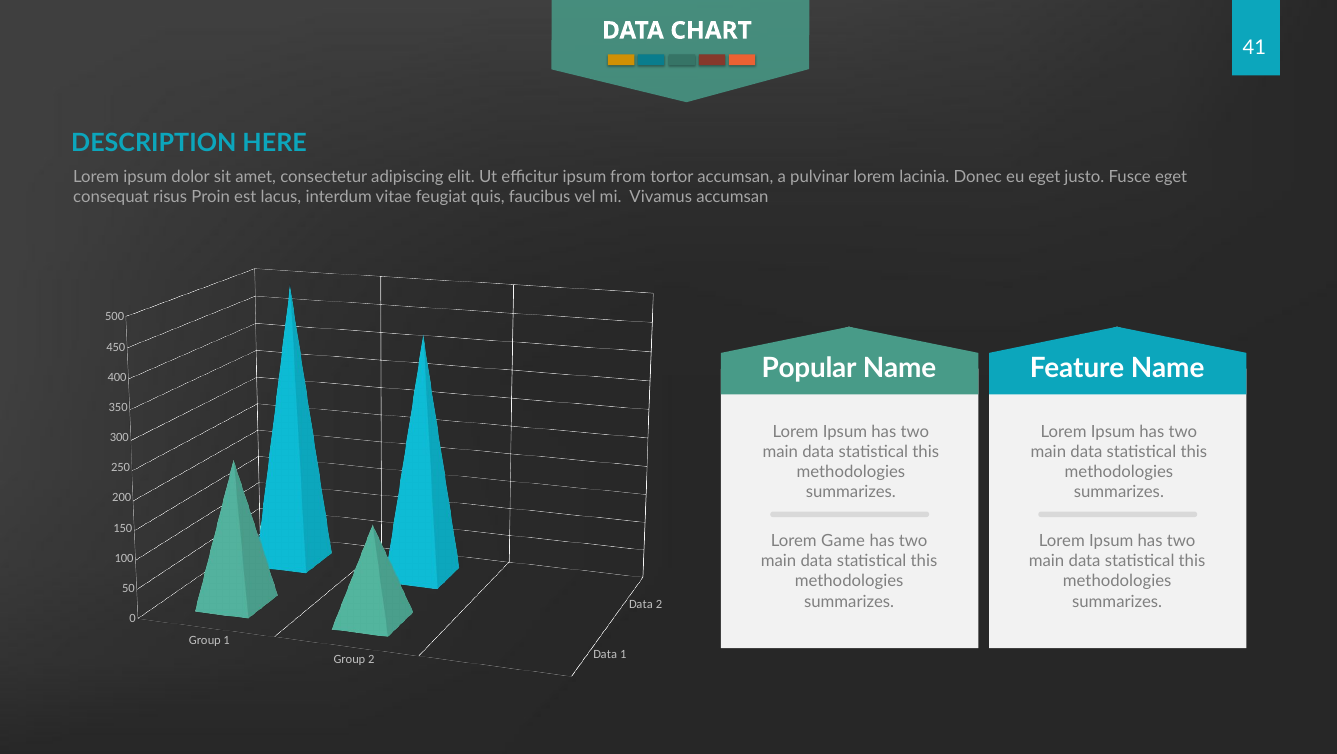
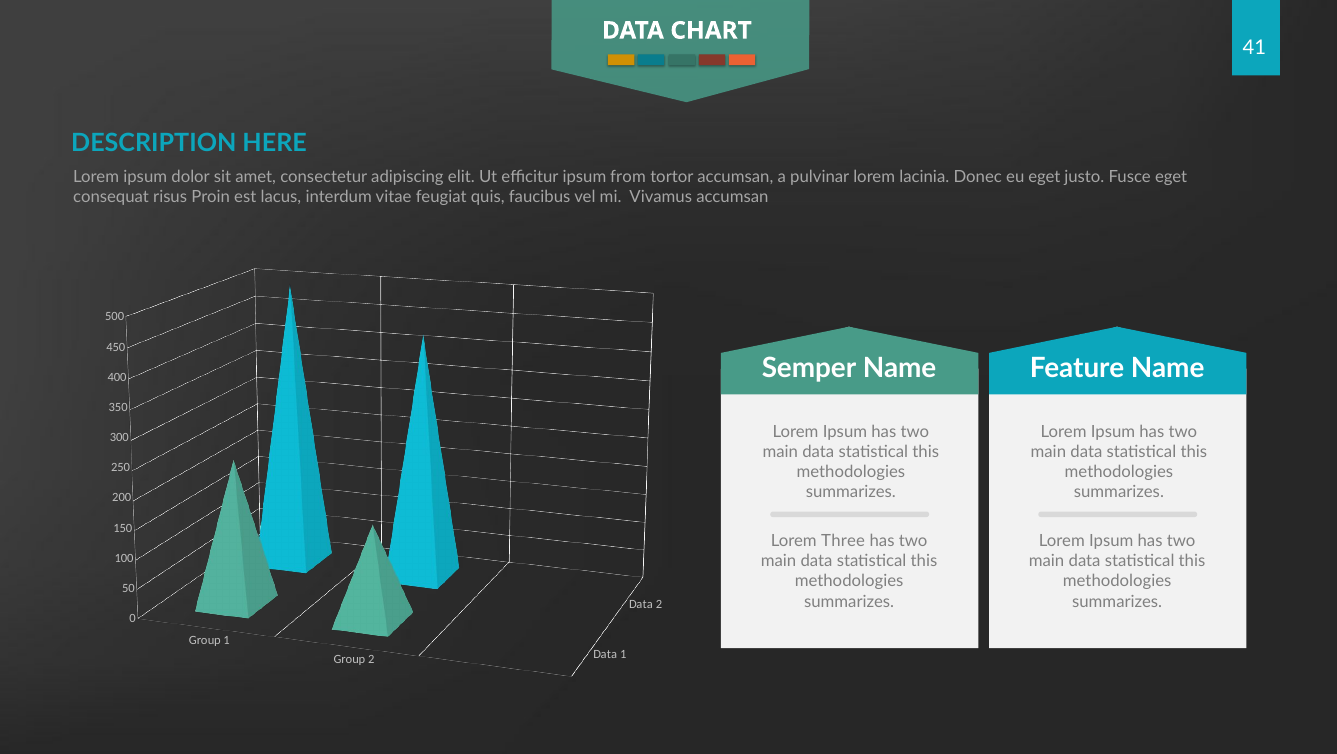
Popular: Popular -> Semper
Game: Game -> Three
